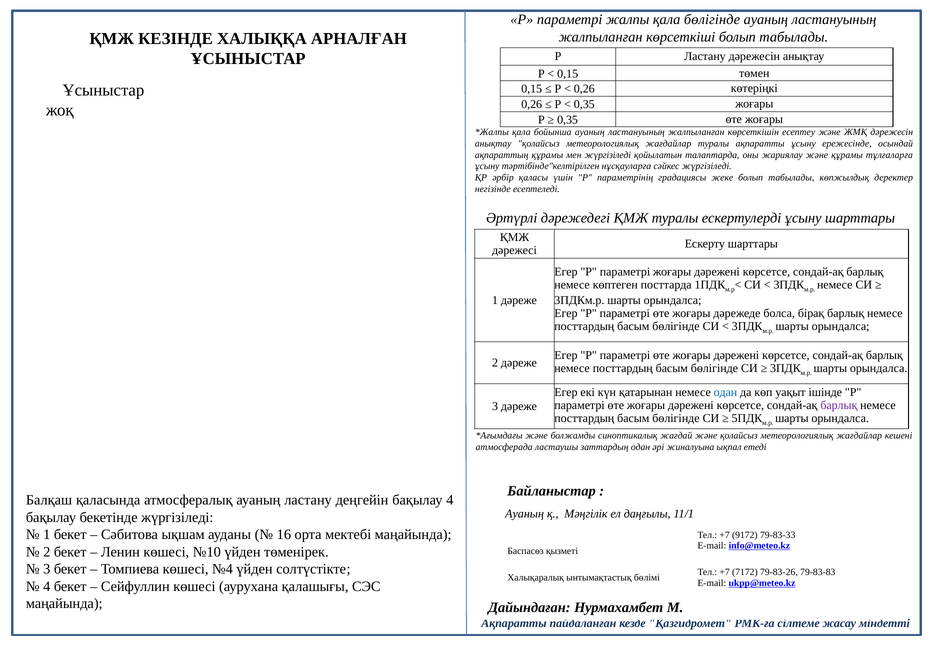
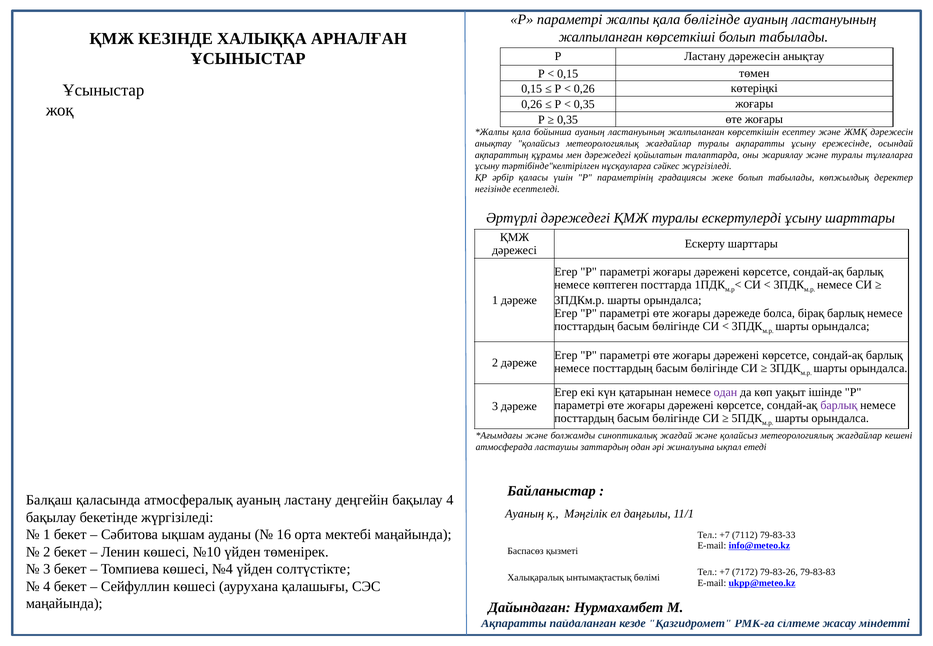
мен жүргізіледі: жүргізіледі -> дәрежедегі
және құрамы: құрамы -> туралы
одан at (725, 392) colour: blue -> purple
9172: 9172 -> 7112
